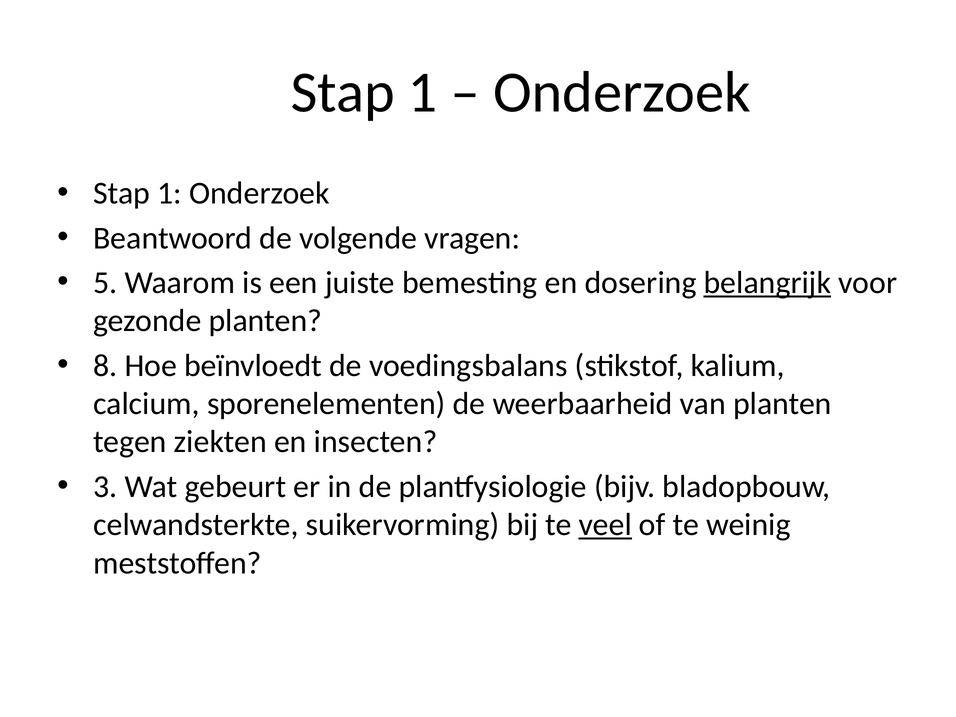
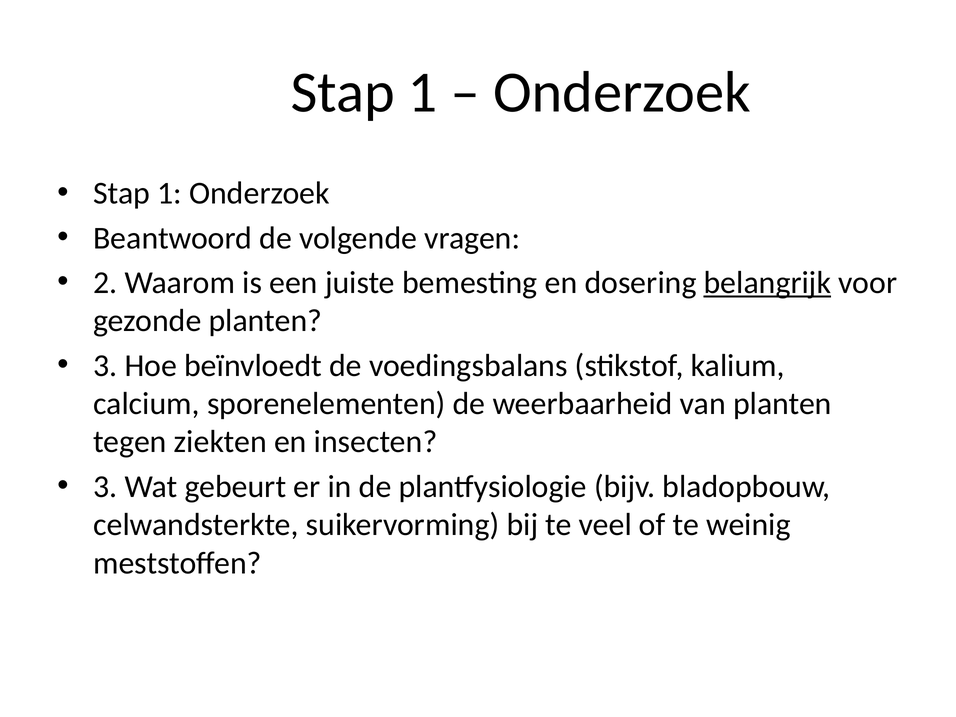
5: 5 -> 2
8 at (105, 365): 8 -> 3
veel underline: present -> none
